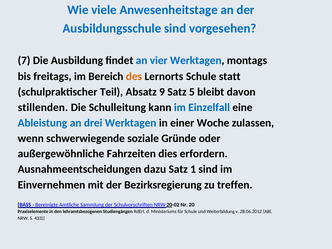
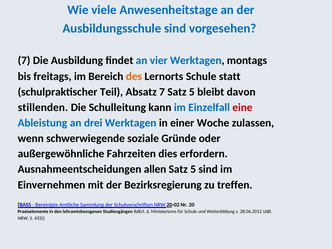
Absatz 9: 9 -> 7
eine colour: black -> red
dazu: dazu -> allen
1 at (193, 169): 1 -> 5
